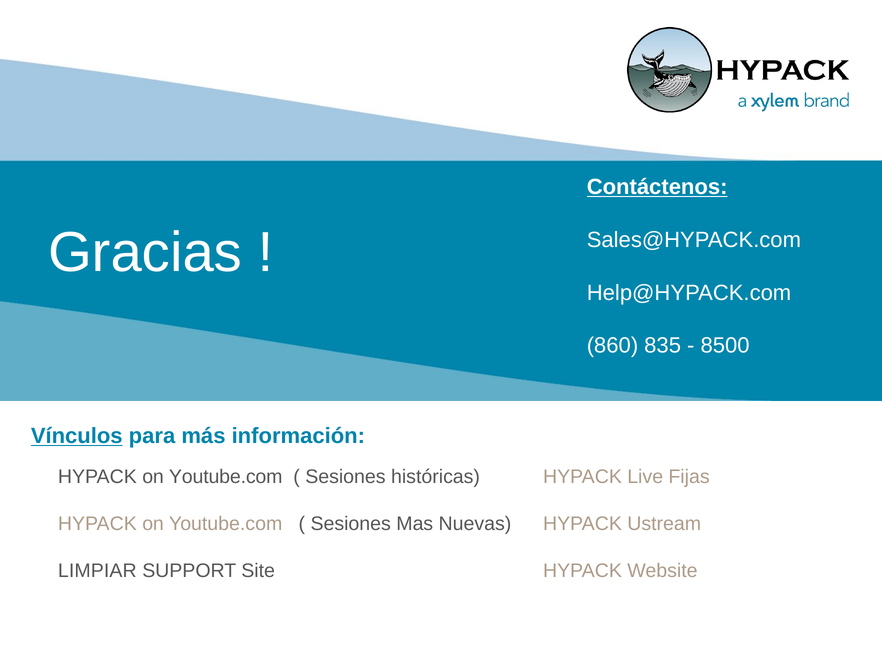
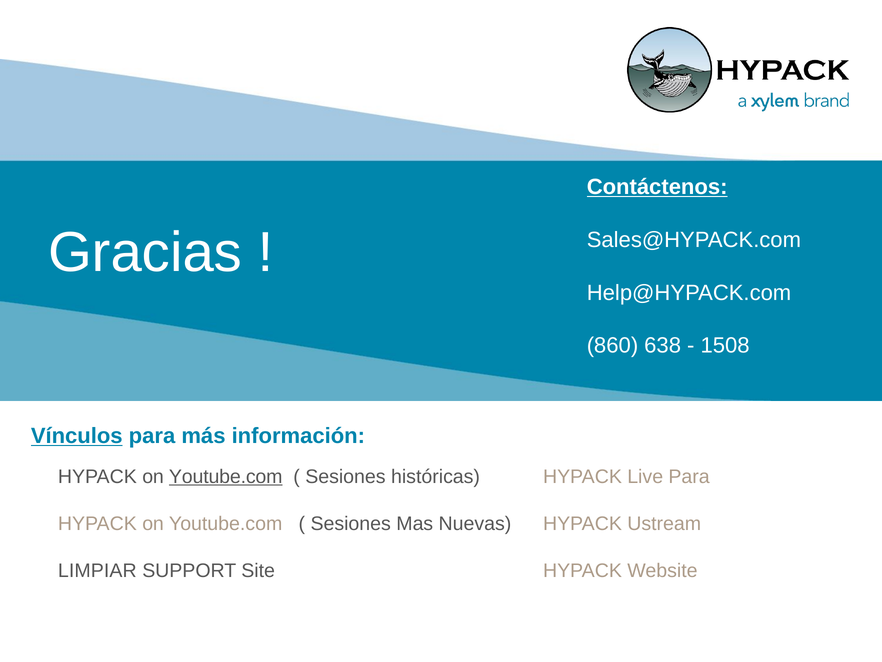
835: 835 -> 638
8500: 8500 -> 1508
Youtube.com at (226, 476) underline: none -> present
Live Fijas: Fijas -> Para
